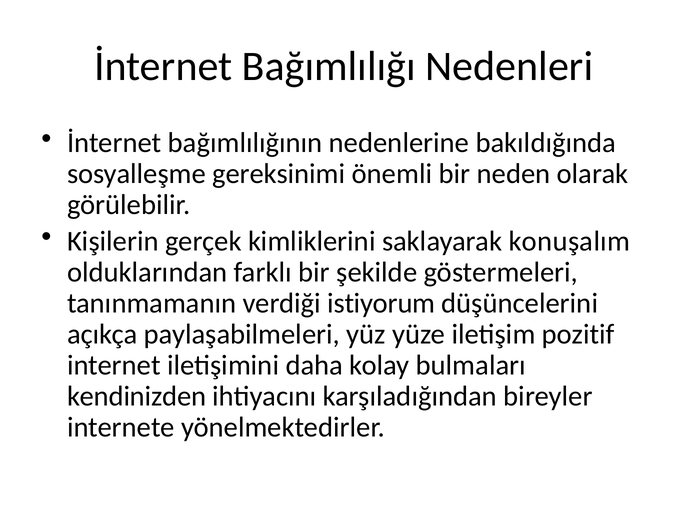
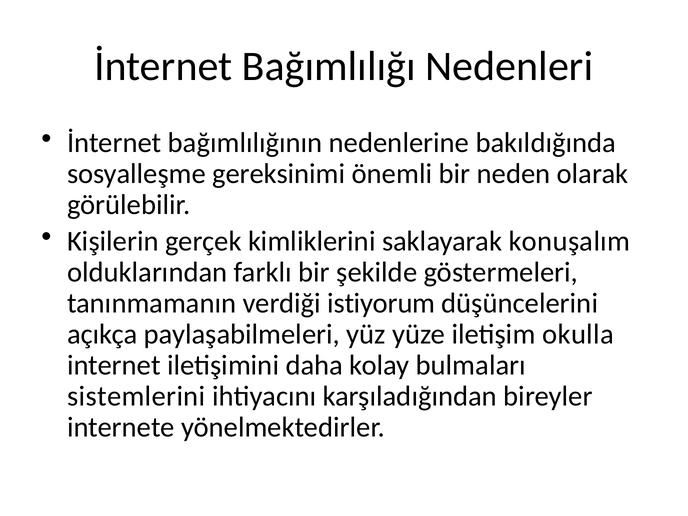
pozitif: pozitif -> okulla
kendinizden: kendinizden -> sistemlerini
